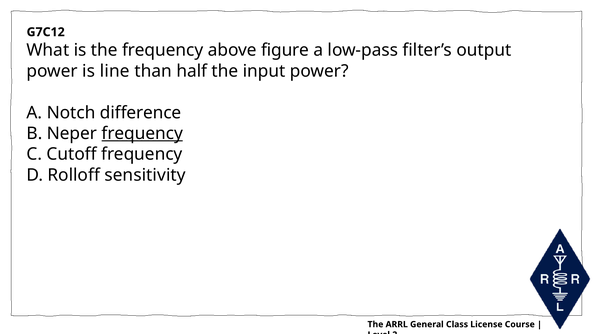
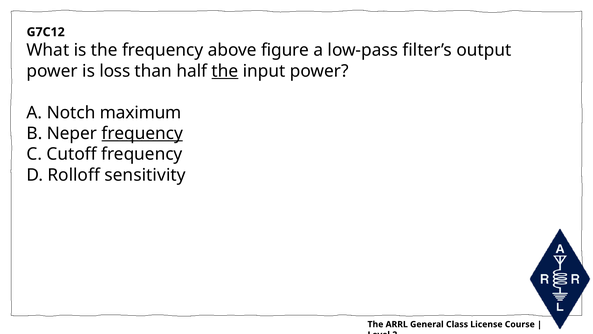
line: line -> loss
the at (225, 71) underline: none -> present
difference: difference -> maximum
